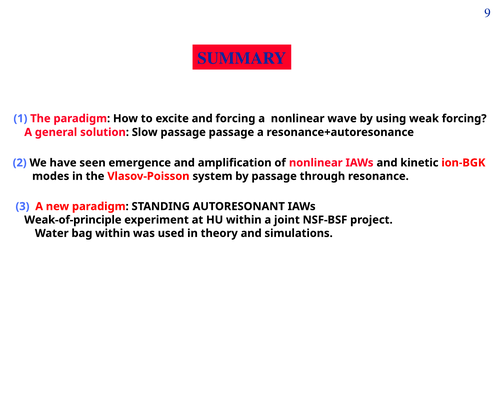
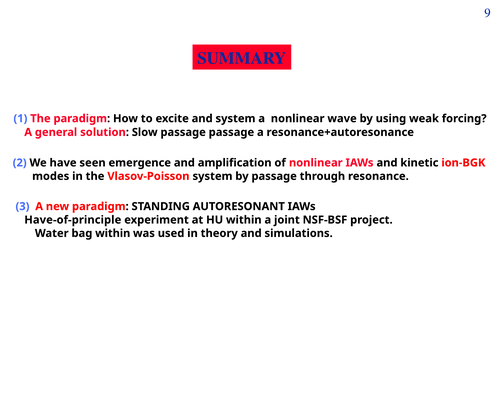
and forcing: forcing -> system
Weak-of-principle: Weak-of-principle -> Have-of-principle
